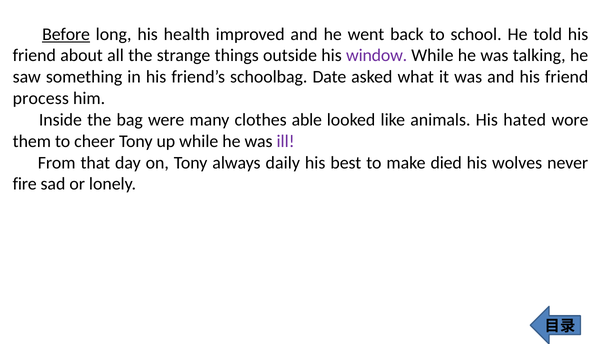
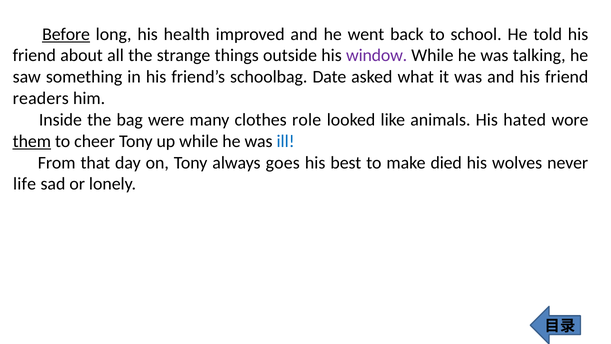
process: process -> readers
able: able -> role
them underline: none -> present
ill colour: purple -> blue
daily: daily -> goes
fire: fire -> life
